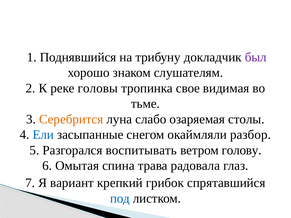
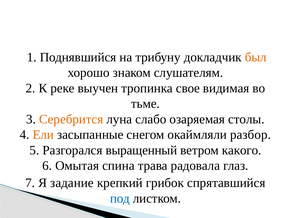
был colour: purple -> orange
головы: головы -> выучен
Ели colour: blue -> orange
воспитывать: воспитывать -> выращенный
голову: голову -> какого
вариант: вариант -> задание
